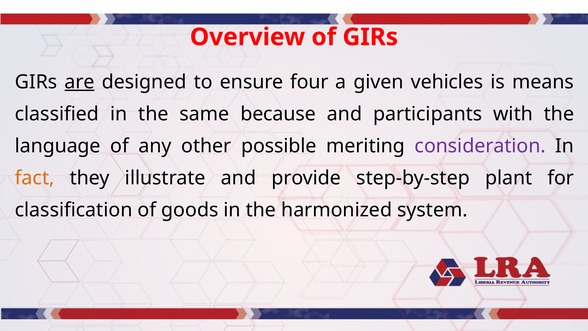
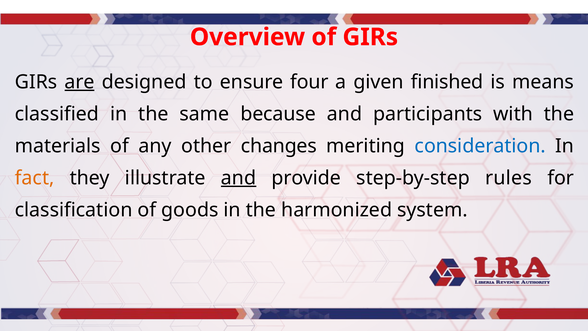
vehicles: vehicles -> finished
language: language -> materials
possible: possible -> changes
consideration colour: purple -> blue
and at (239, 178) underline: none -> present
plant: plant -> rules
